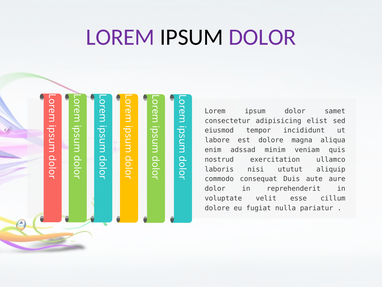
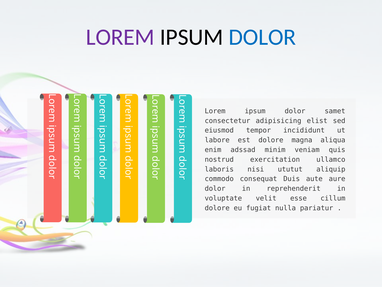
DOLOR at (262, 37) colour: purple -> blue
